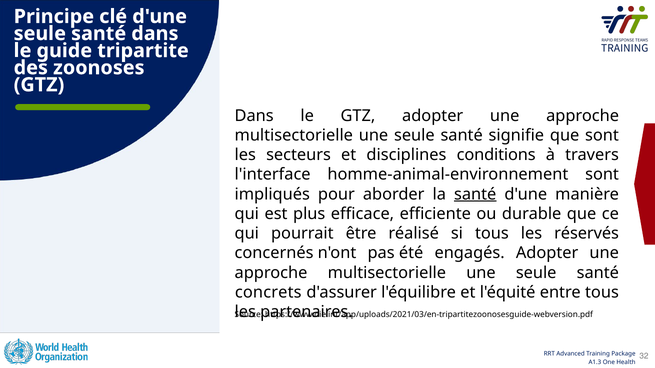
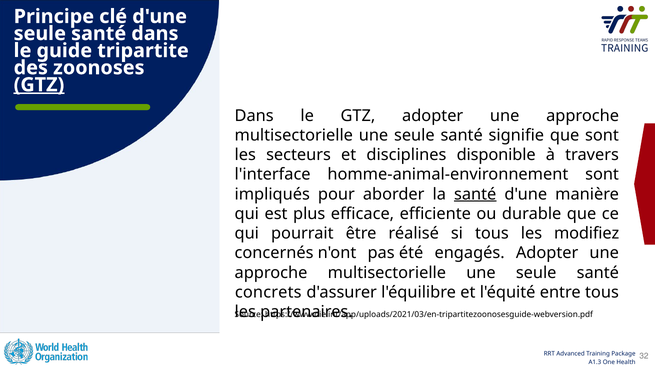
GTZ at (39, 85) underline: none -> present
conditions: conditions -> disponible
réservés: réservés -> modifiez
